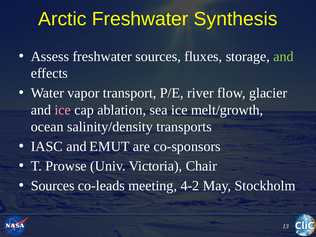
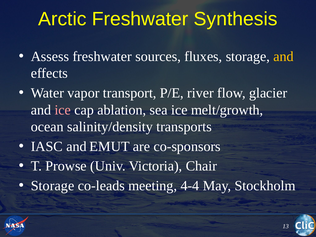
and at (283, 56) colour: light green -> yellow
Sources at (53, 186): Sources -> Storage
4-2: 4-2 -> 4-4
